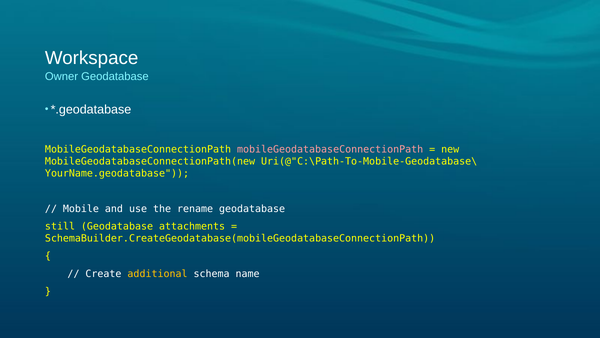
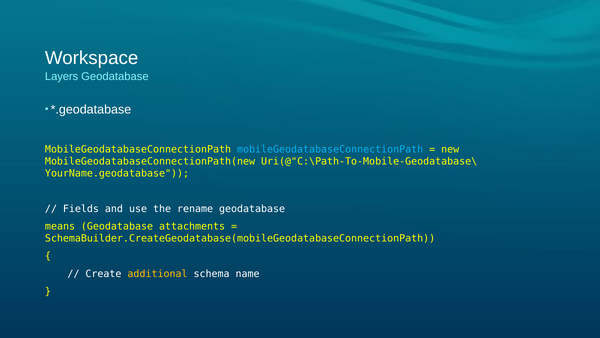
Owner: Owner -> Layers
mobileGeodatabaseConnectionPath at (330, 149) colour: pink -> light blue
Mobile: Mobile -> Fields
still: still -> means
